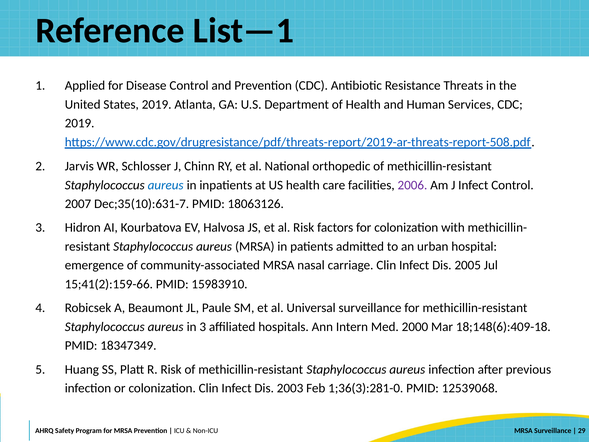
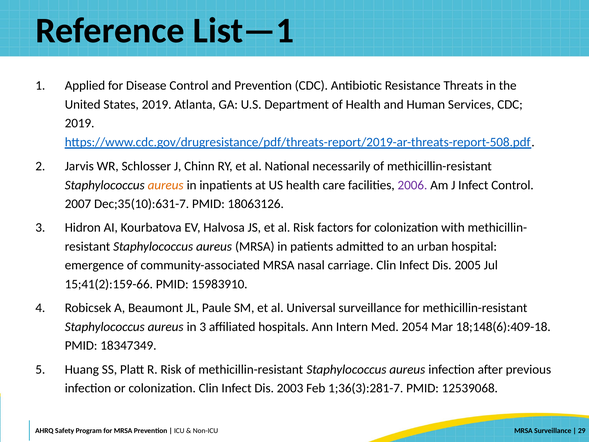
orthopedic: orthopedic -> necessarily
aureus at (166, 185) colour: blue -> orange
2000: 2000 -> 2054
1;36(3):281-0: 1;36(3):281-0 -> 1;36(3):281-7
